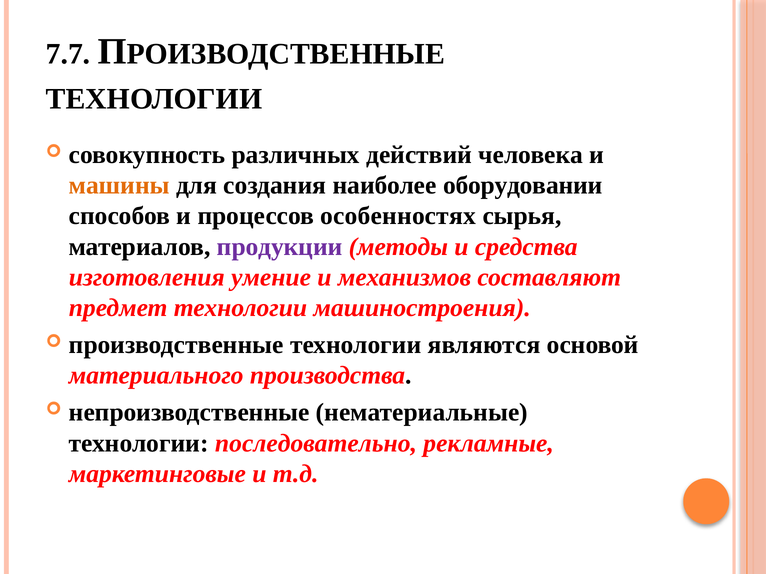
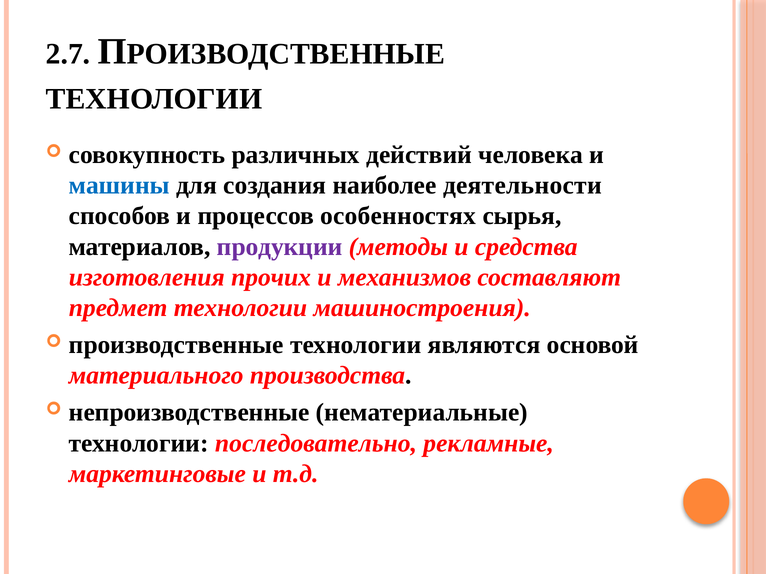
7.7: 7.7 -> 2.7
машины colour: orange -> blue
оборудовании: оборудовании -> деятельности
умение: умение -> прочих
